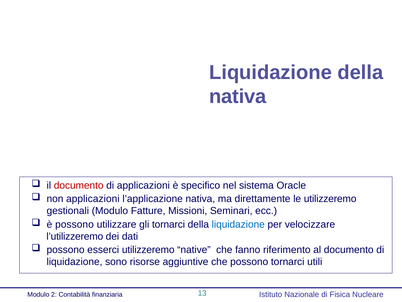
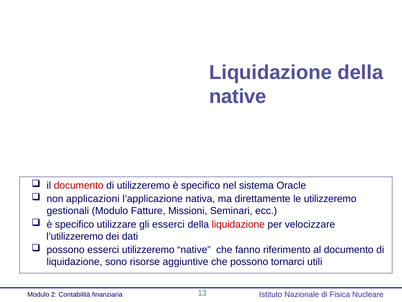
nativa at (238, 96): nativa -> native
di applicazioni: applicazioni -> utilizzeremo
possono at (74, 224): possono -> specifico
gli tornarci: tornarci -> esserci
liquidazione at (238, 224) colour: blue -> red
